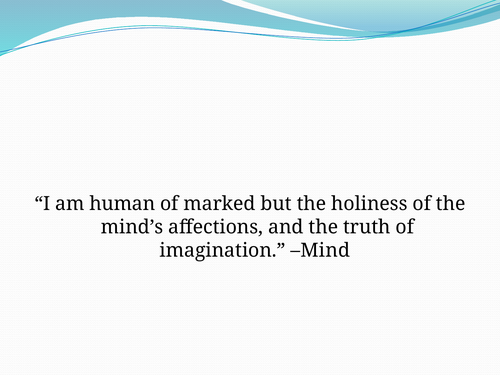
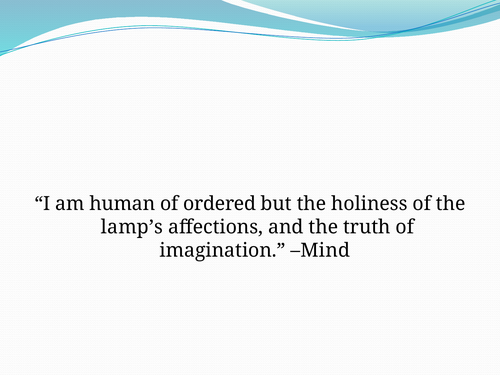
marked: marked -> ordered
mind’s: mind’s -> lamp’s
